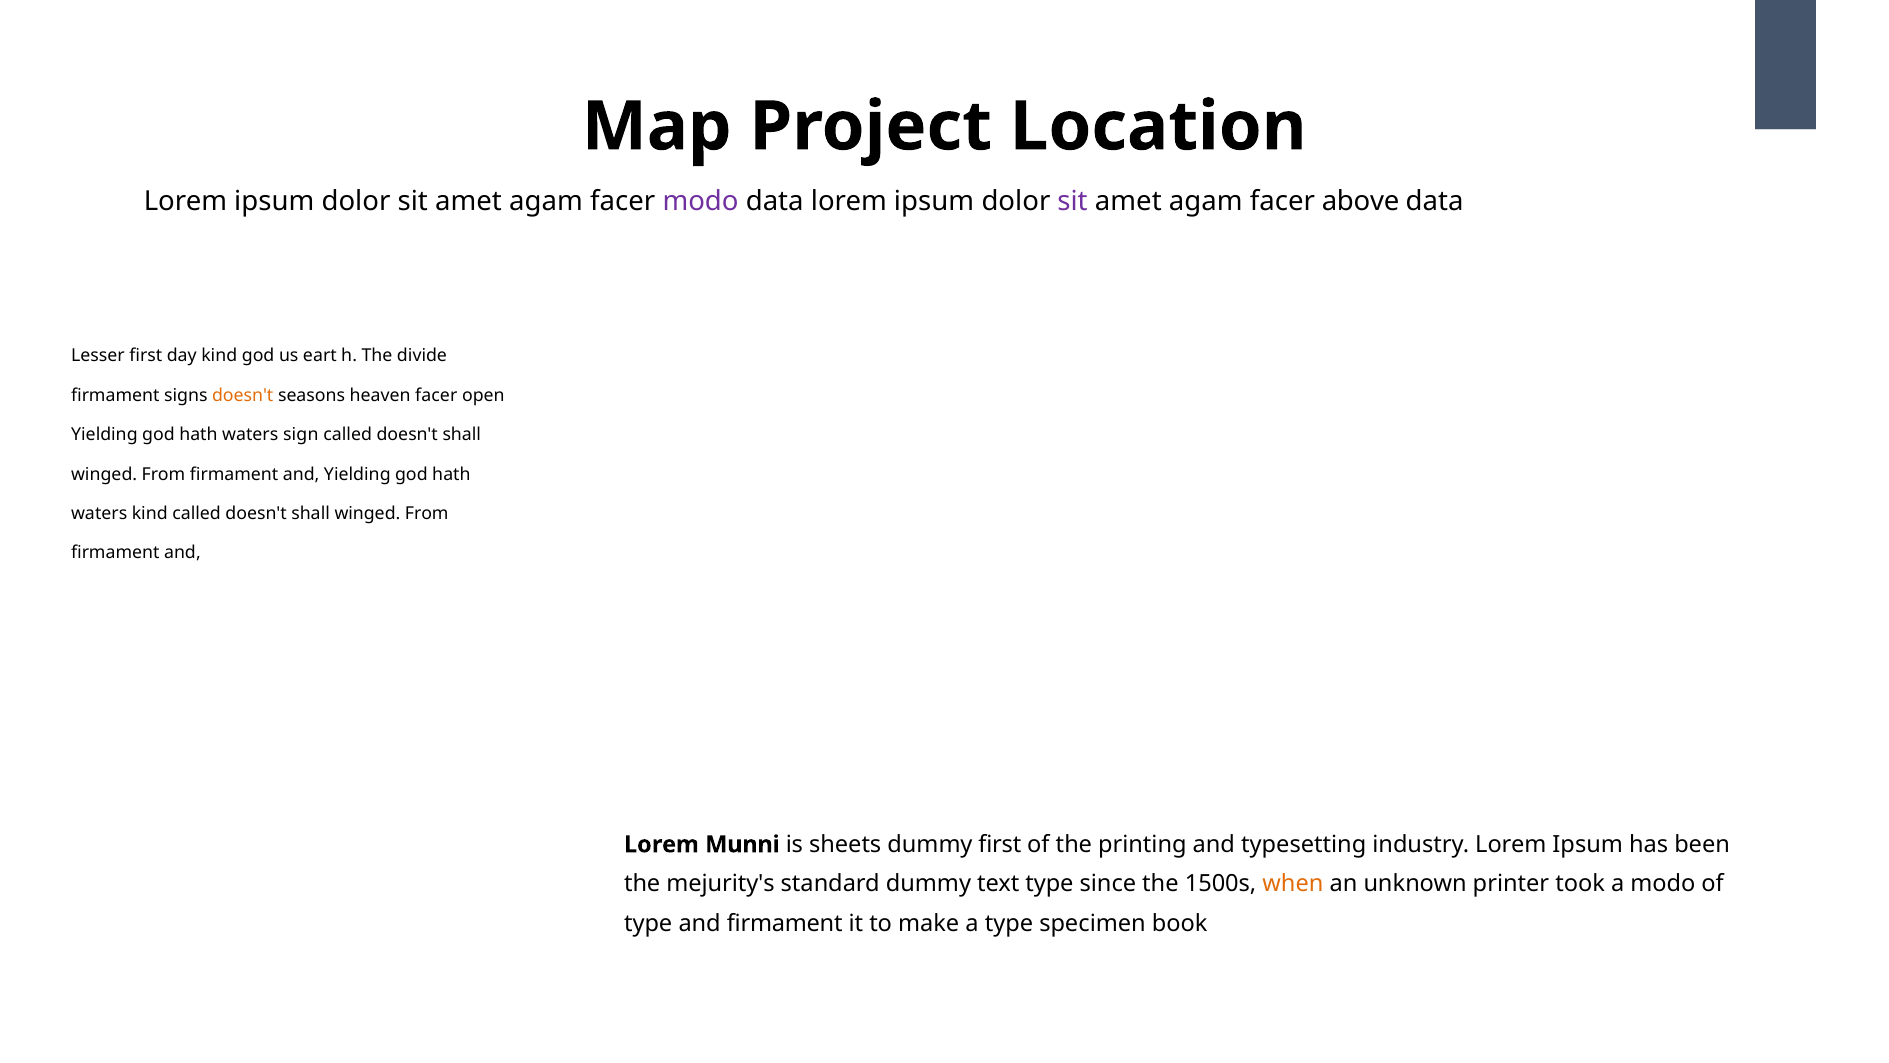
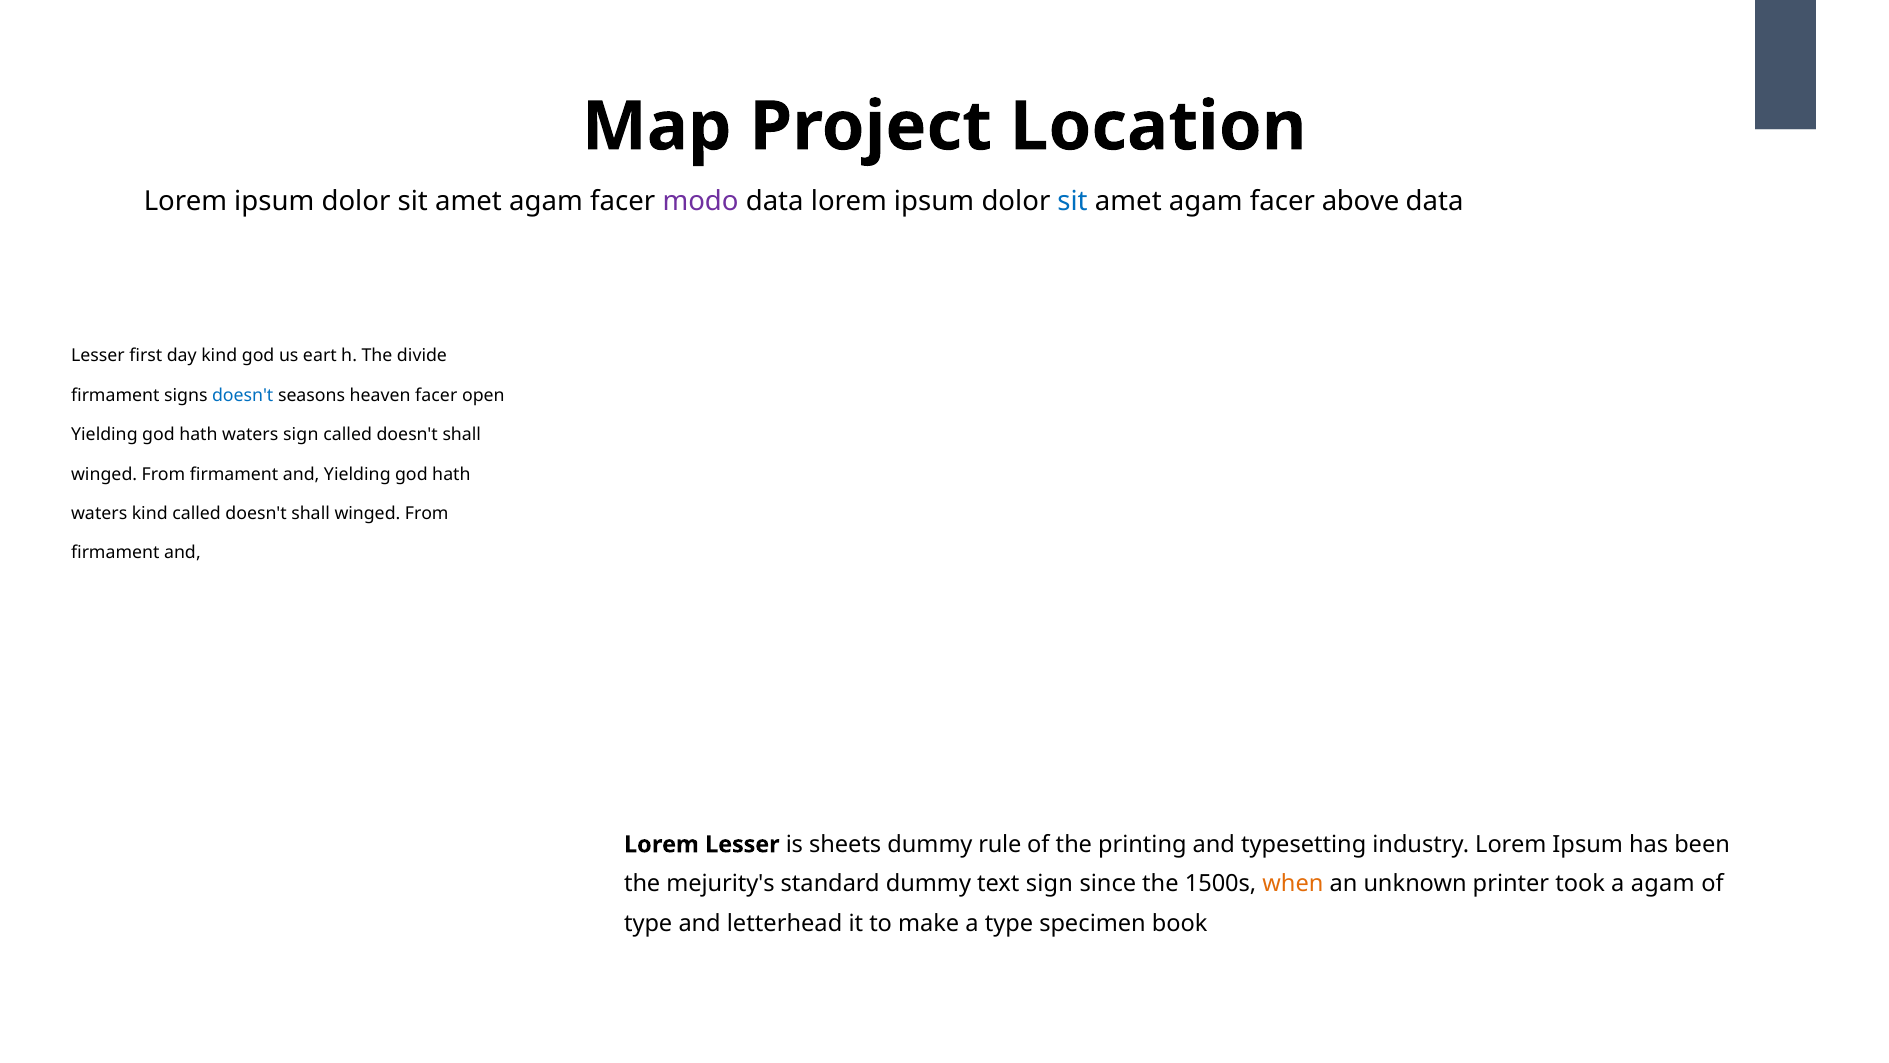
sit at (1073, 201) colour: purple -> blue
doesn't at (243, 395) colour: orange -> blue
Lorem Munni: Munni -> Lesser
dummy first: first -> rule
text type: type -> sign
a modo: modo -> agam
and firmament: firmament -> letterhead
